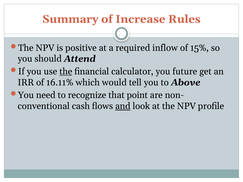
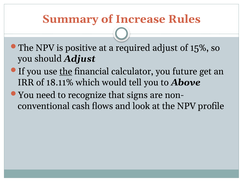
required inflow: inflow -> adjust
should Attend: Attend -> Adjust
16.11%: 16.11% -> 18.11%
point: point -> signs
and underline: present -> none
